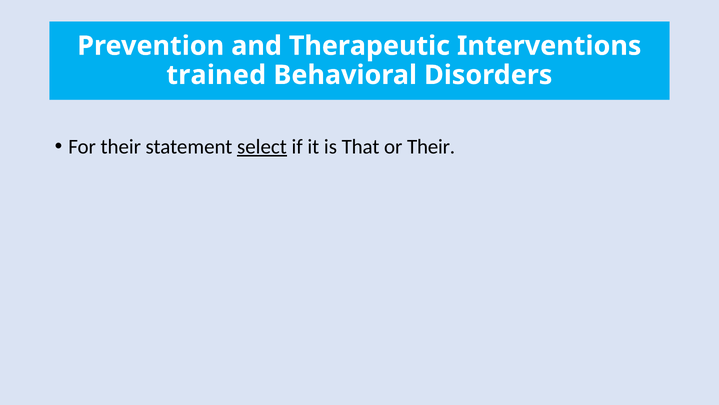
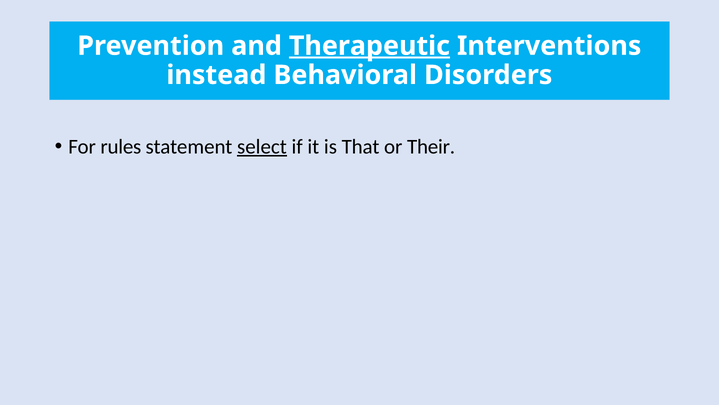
Therapeutic underline: none -> present
trained: trained -> instead
For their: their -> rules
